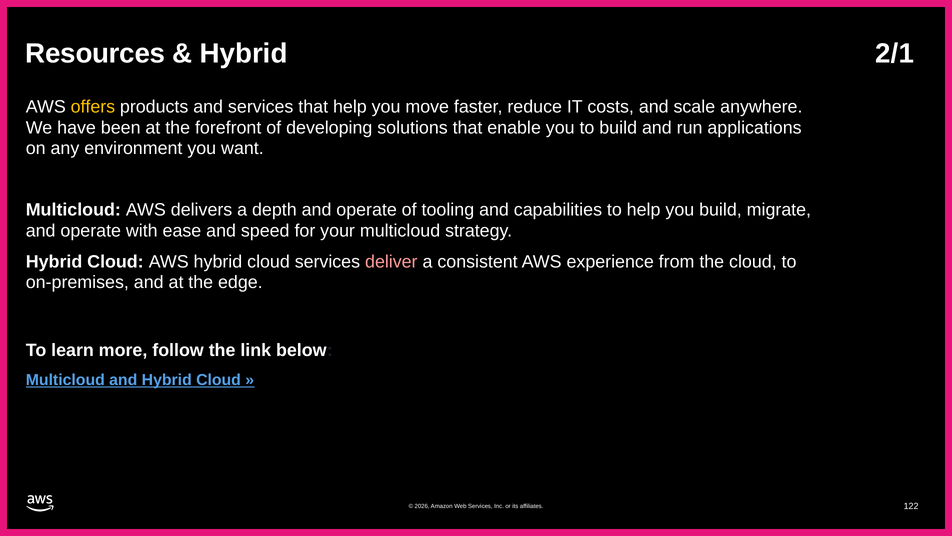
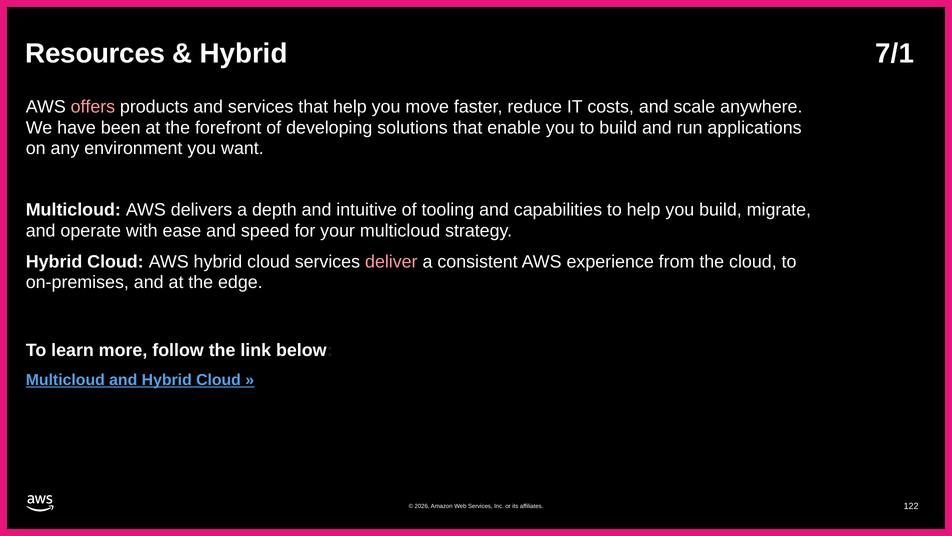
2/1: 2/1 -> 7/1
offers colour: yellow -> pink
depth and operate: operate -> intuitive
